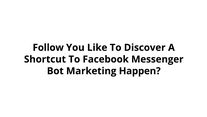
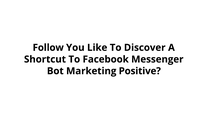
Happen: Happen -> Positive
